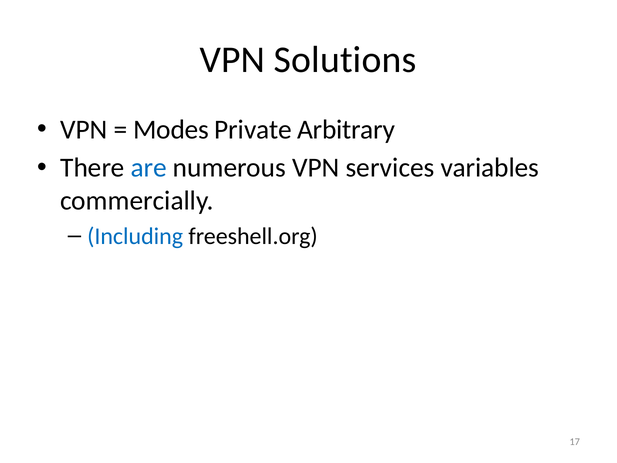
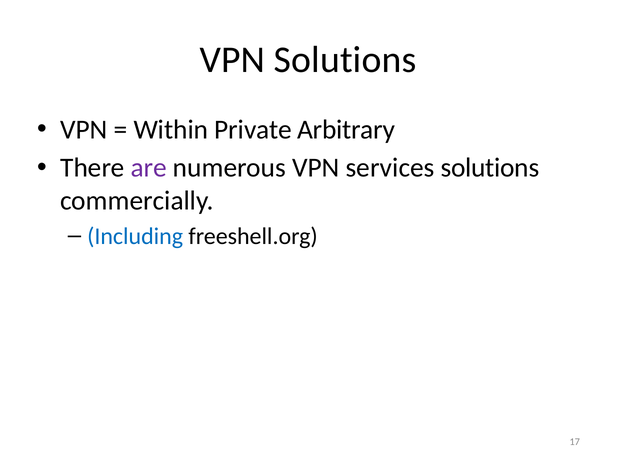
Modes: Modes -> Within
are colour: blue -> purple
services variables: variables -> solutions
